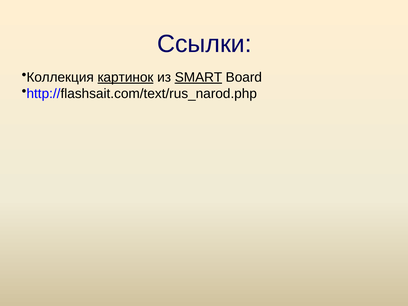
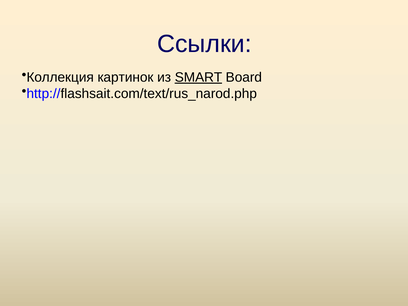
картинок underline: present -> none
